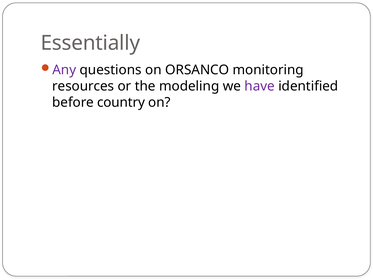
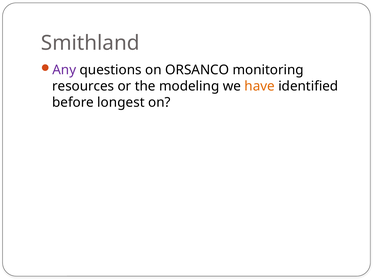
Essentially: Essentially -> Smithland
have colour: purple -> orange
country: country -> longest
